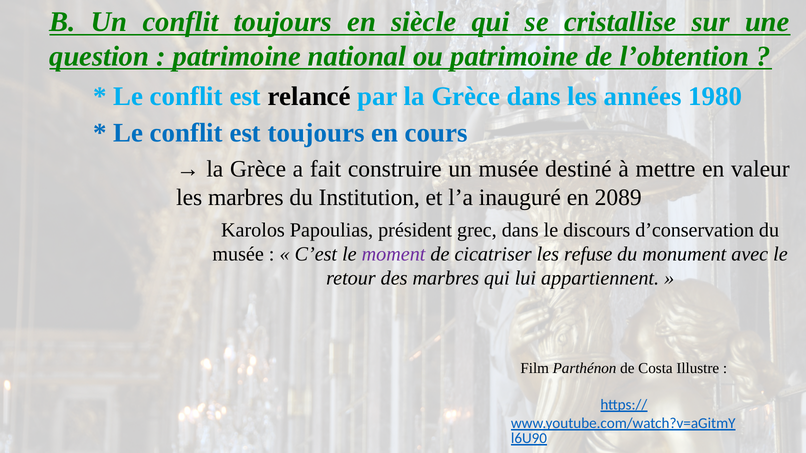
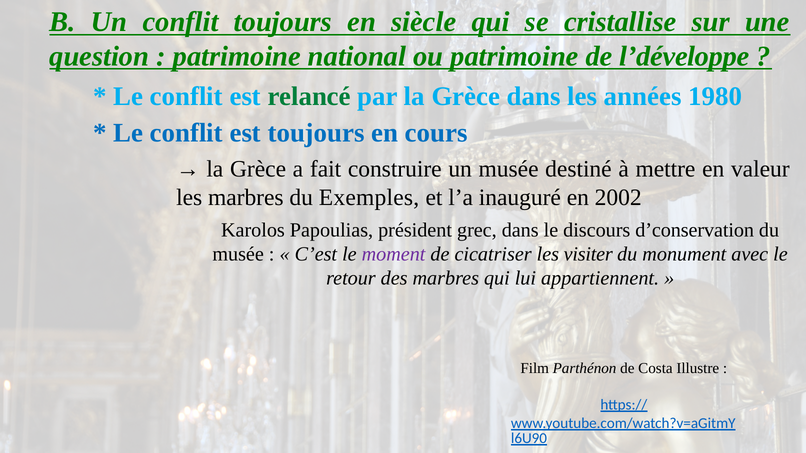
l’obtention: l’obtention -> l’développe
relancé colour: black -> green
Institution: Institution -> Exemples
2089: 2089 -> 2002
refuse: refuse -> visiter
